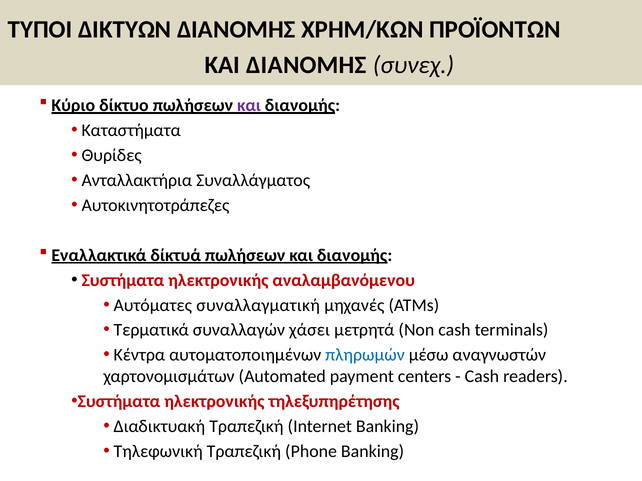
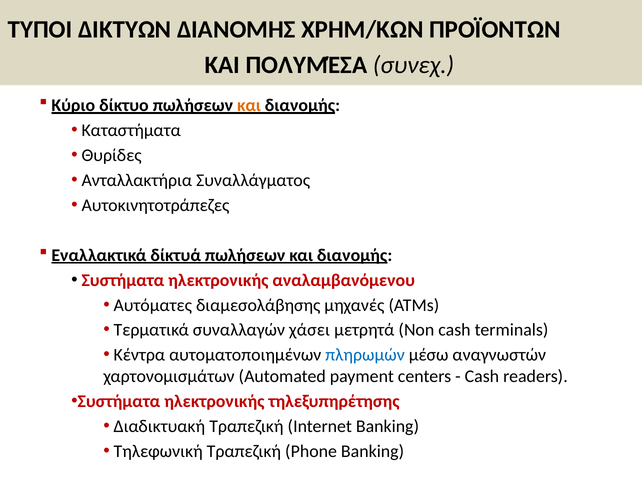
ΚΑΙ ΔΙΑΝΟΜΗΣ: ΔΙΑΝΟΜΗΣ -> ΠΟΛΥΜΈΣΑ
και at (249, 105) colour: purple -> orange
συναλλαγματική: συναλλαγματική -> διαμεσολάβησης
